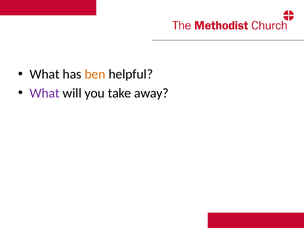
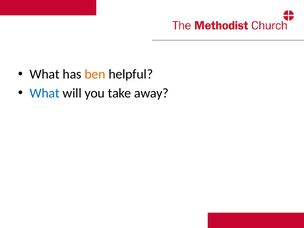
What at (45, 93) colour: purple -> blue
